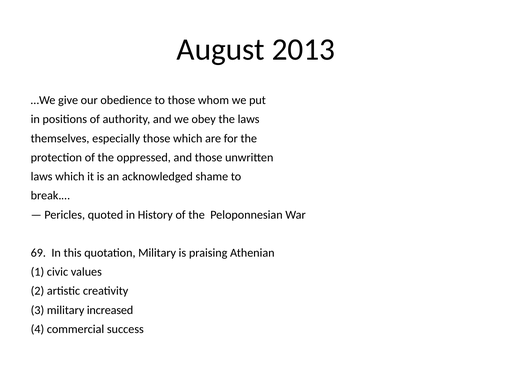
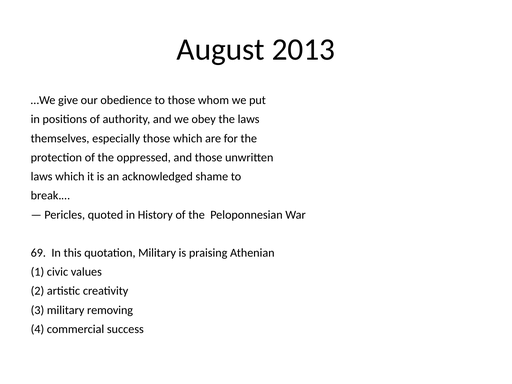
increased: increased -> removing
